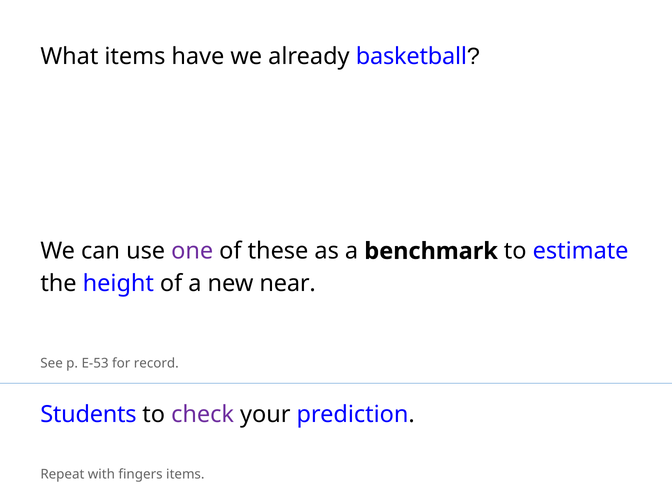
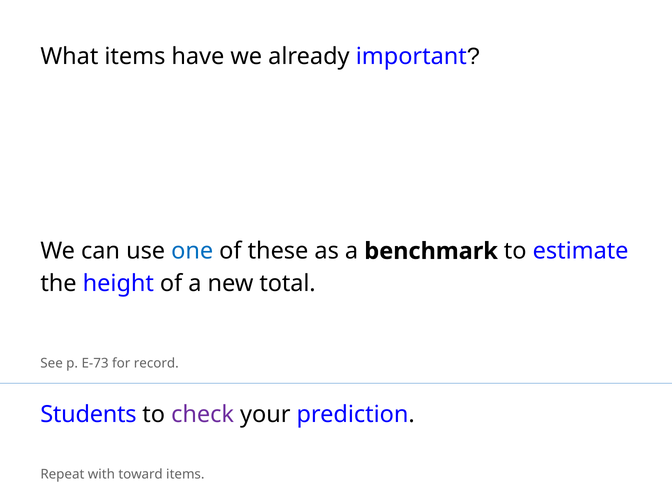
basketball: basketball -> important
one colour: purple -> blue
near: near -> total
E-53: E-53 -> E-73
fingers: fingers -> toward
